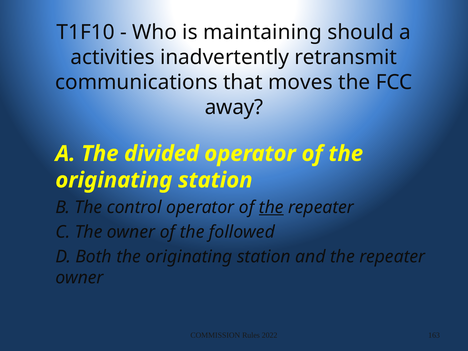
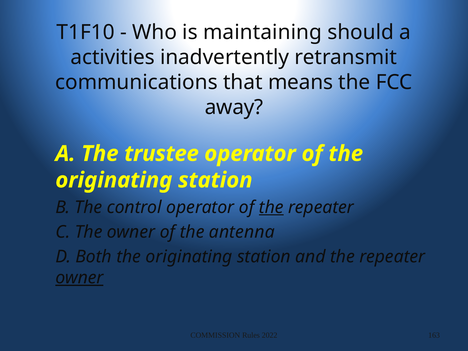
moves: moves -> means
divided: divided -> trustee
followed: followed -> antenna
owner at (79, 278) underline: none -> present
